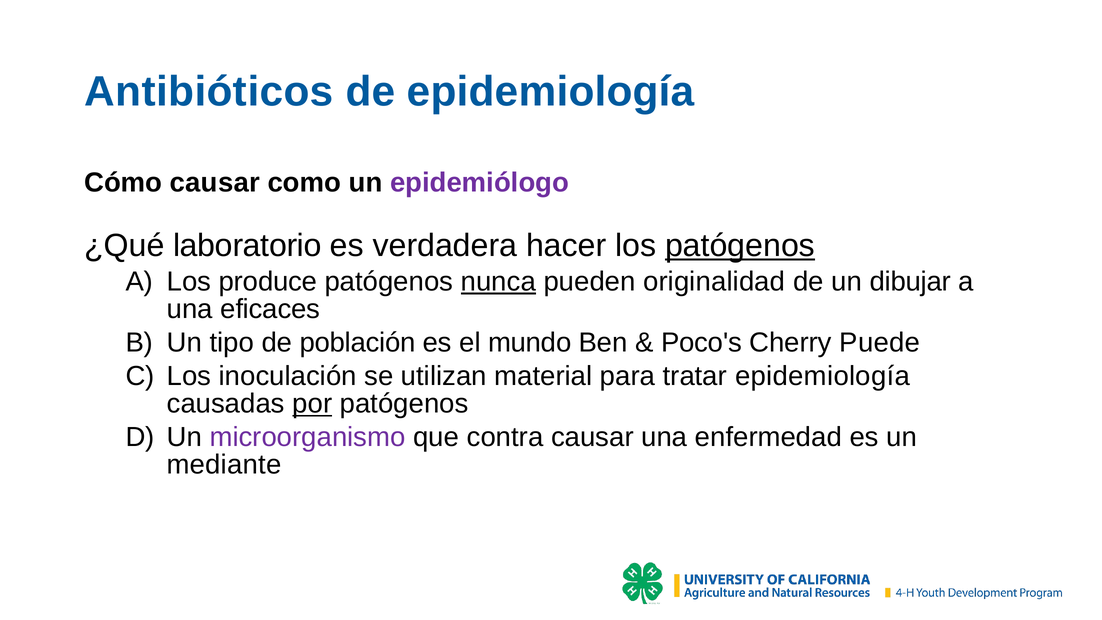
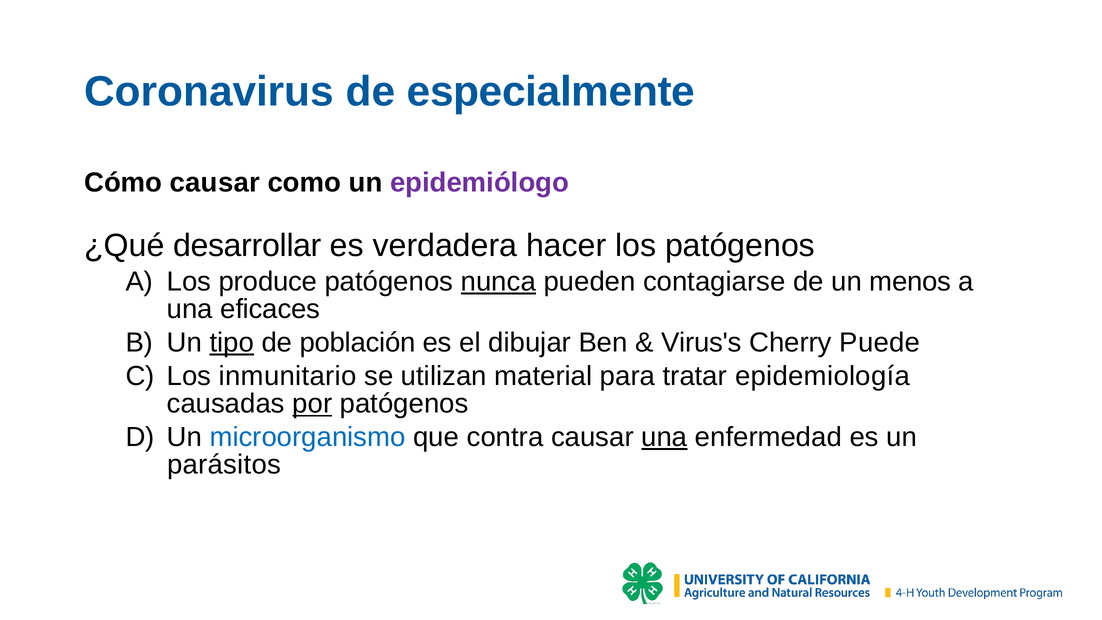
Antibióticos: Antibióticos -> Coronavirus
de epidemiología: epidemiología -> especialmente
laboratorio: laboratorio -> desarrollar
patógenos at (740, 246) underline: present -> none
originalidad: originalidad -> contagiarse
dibujar: dibujar -> menos
tipo underline: none -> present
mundo: mundo -> dibujar
Poco's: Poco's -> Virus's
inoculación: inoculación -> inmunitario
microorganismo colour: purple -> blue
una at (664, 437) underline: none -> present
mediante: mediante -> parásitos
